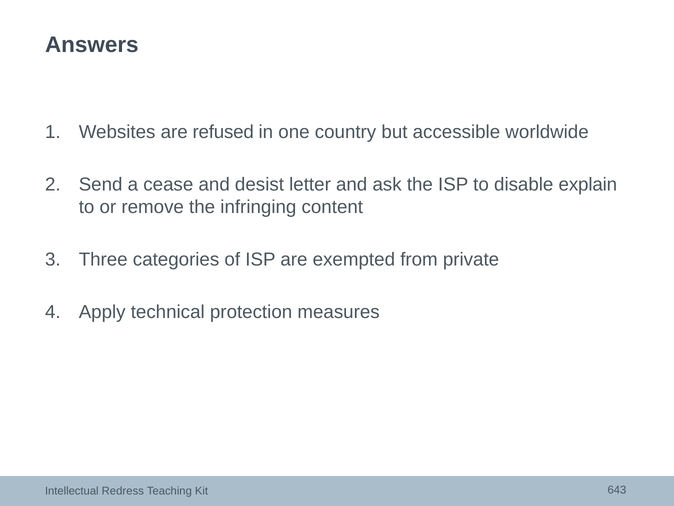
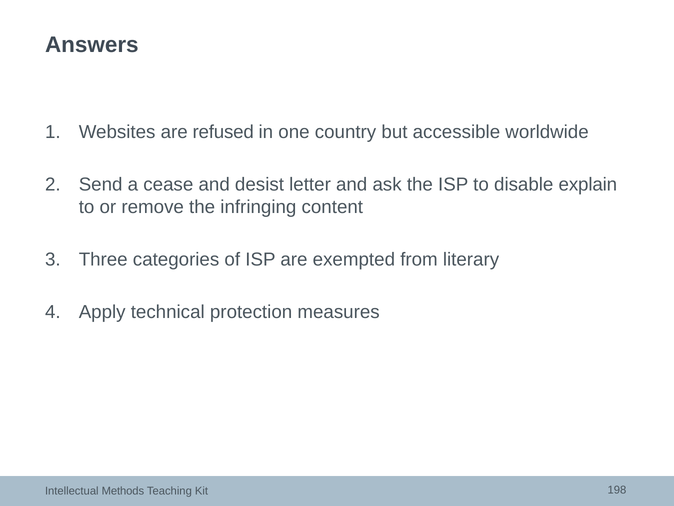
private: private -> literary
Redress: Redress -> Methods
643: 643 -> 198
